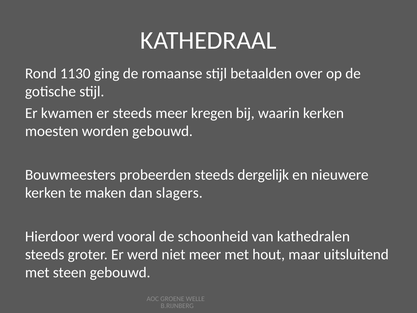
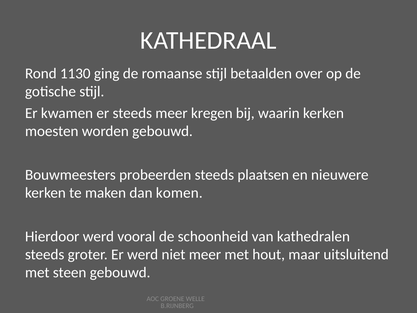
dergelijk: dergelijk -> plaatsen
slagers: slagers -> komen
